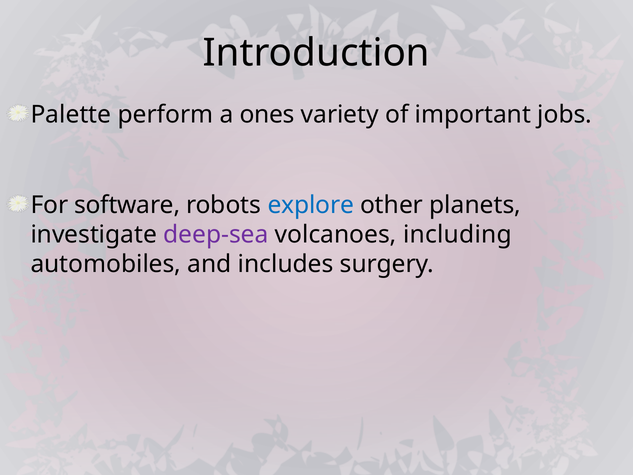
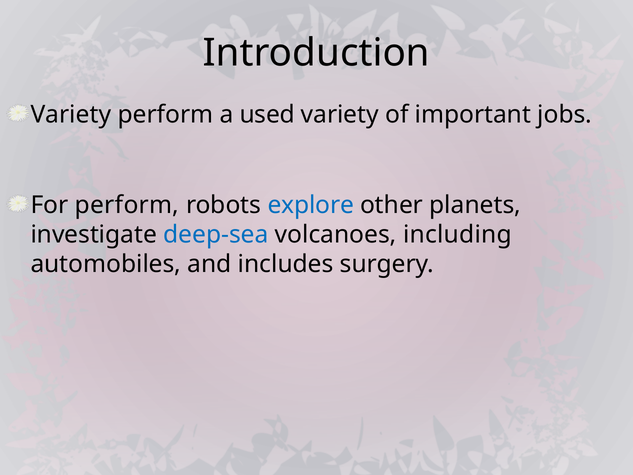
Palette at (71, 115): Palette -> Variety
ones: ones -> used
For software: software -> perform
deep-sea colour: purple -> blue
